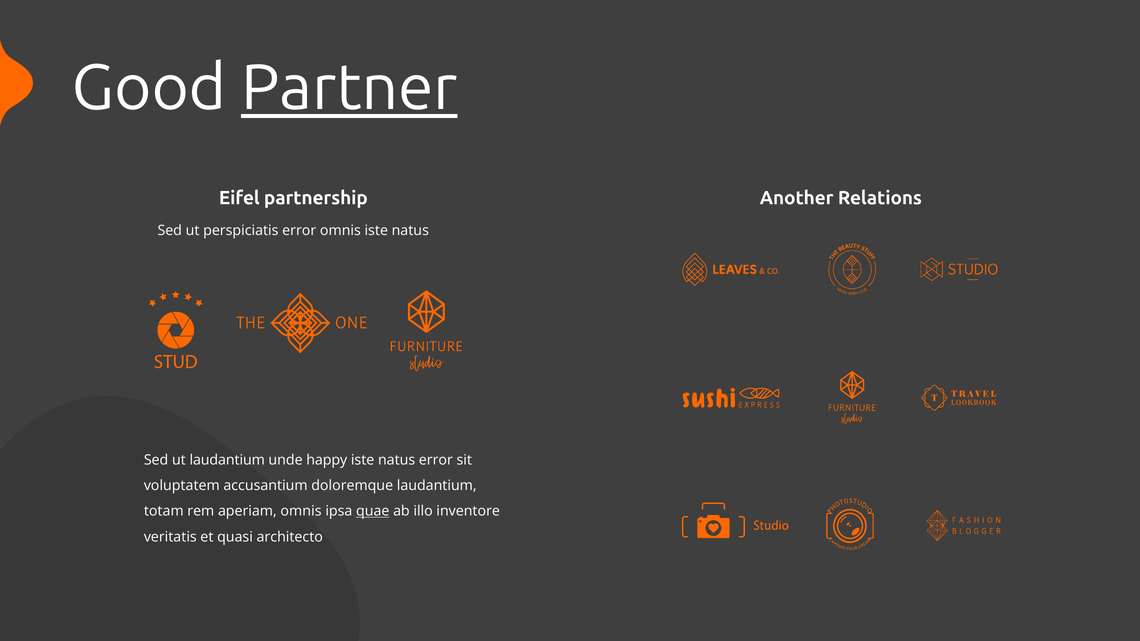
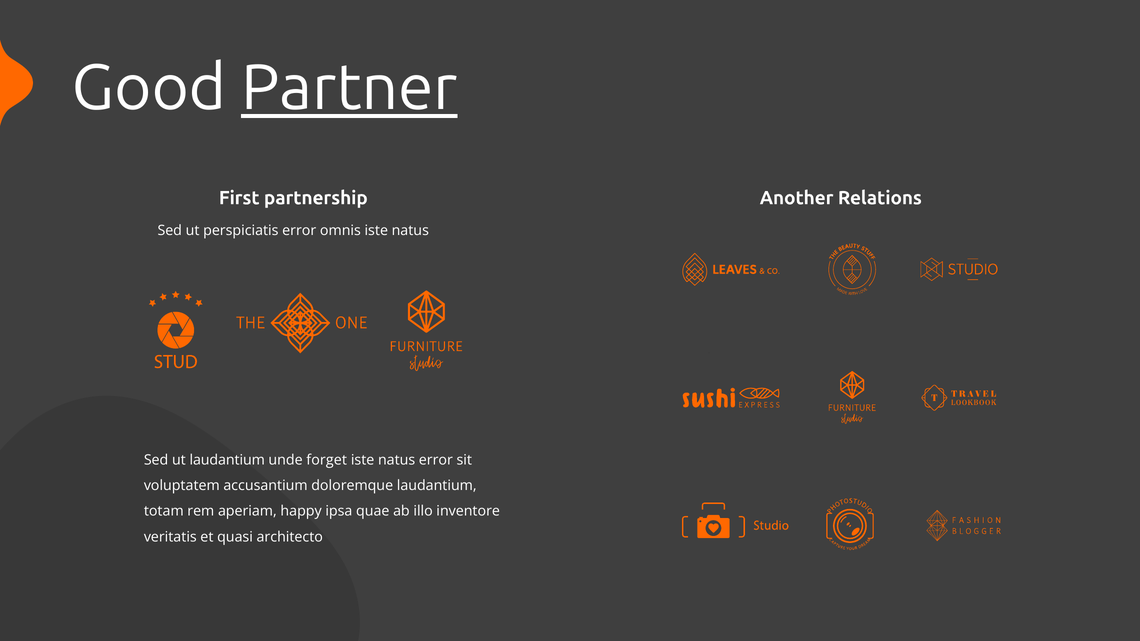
Eifel: Eifel -> First
happy: happy -> forget
aperiam omnis: omnis -> happy
quae underline: present -> none
